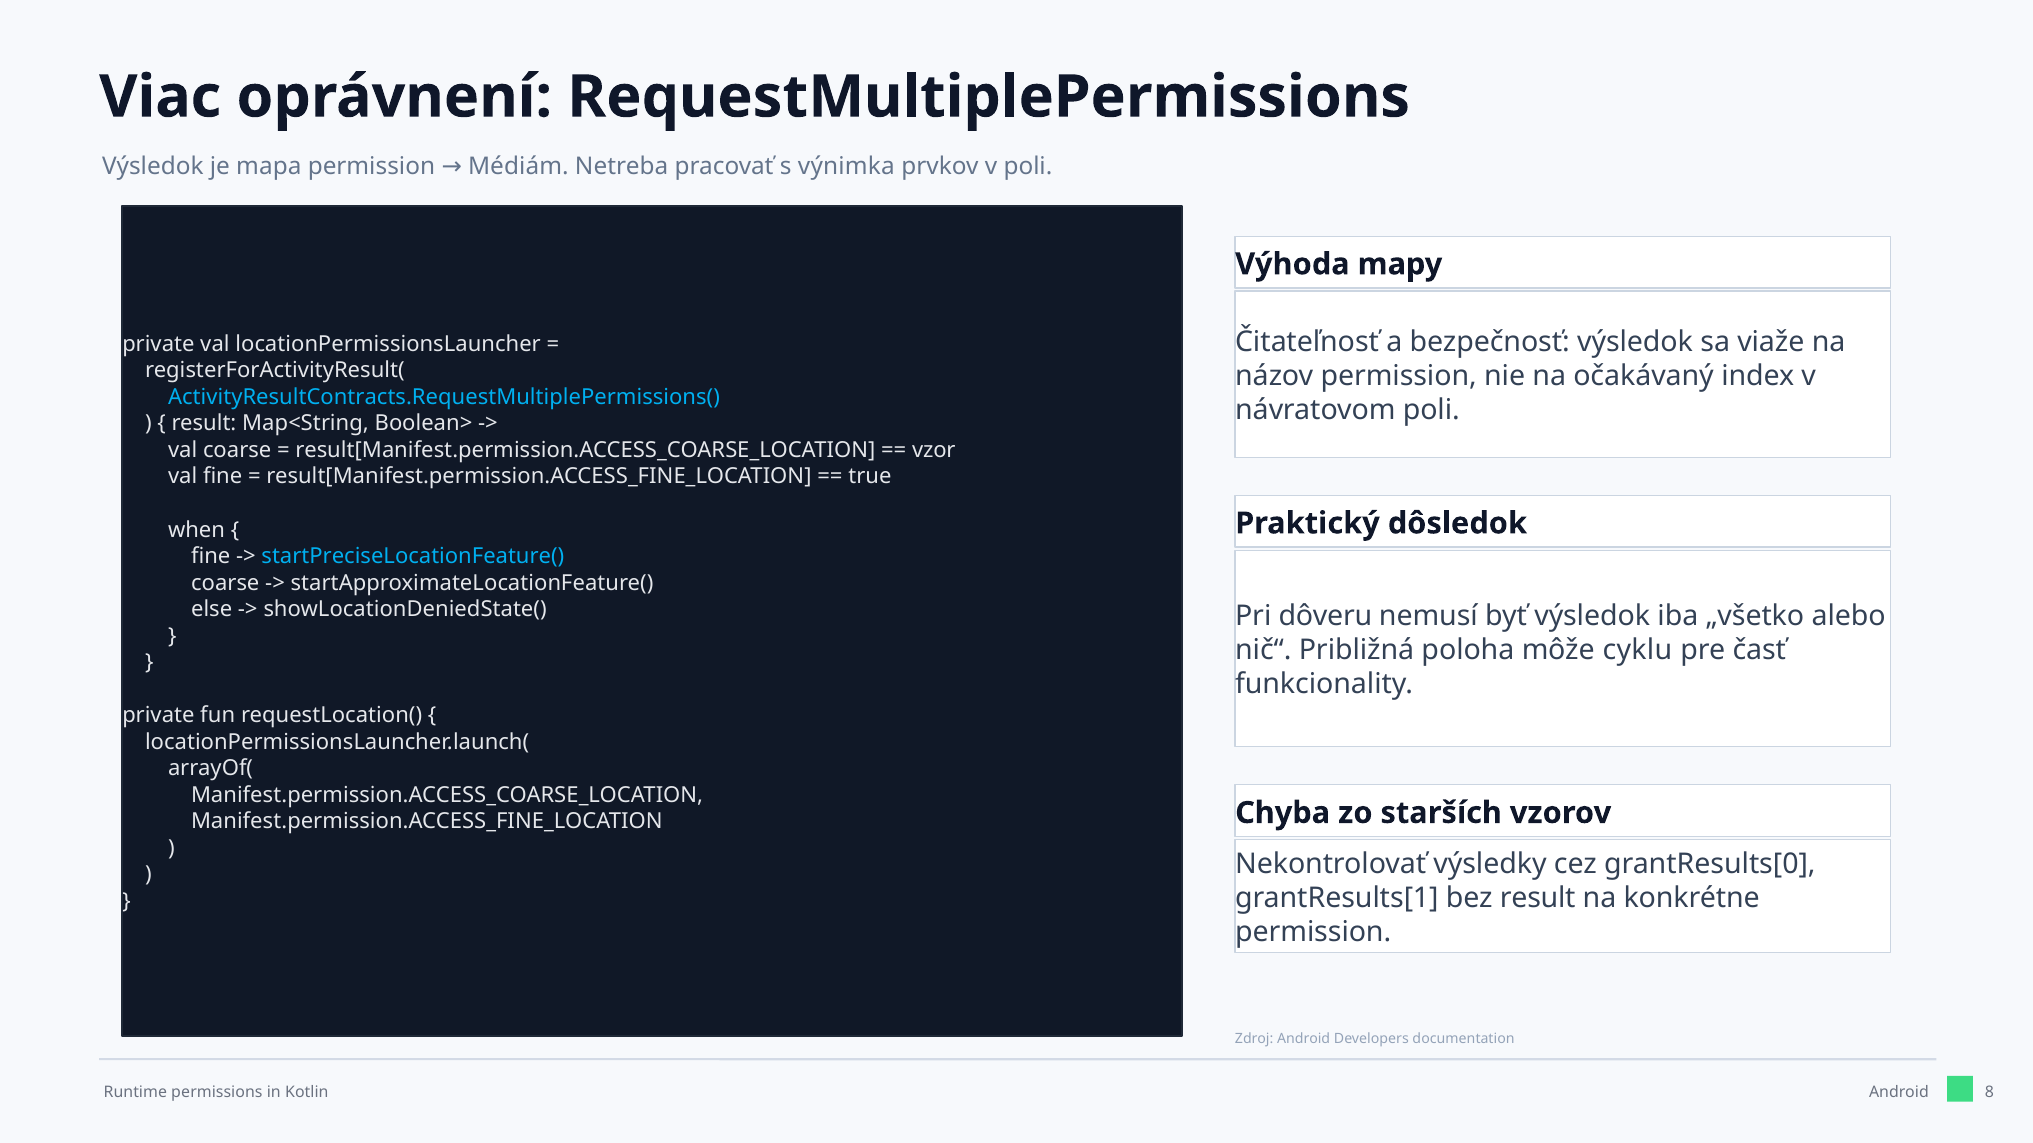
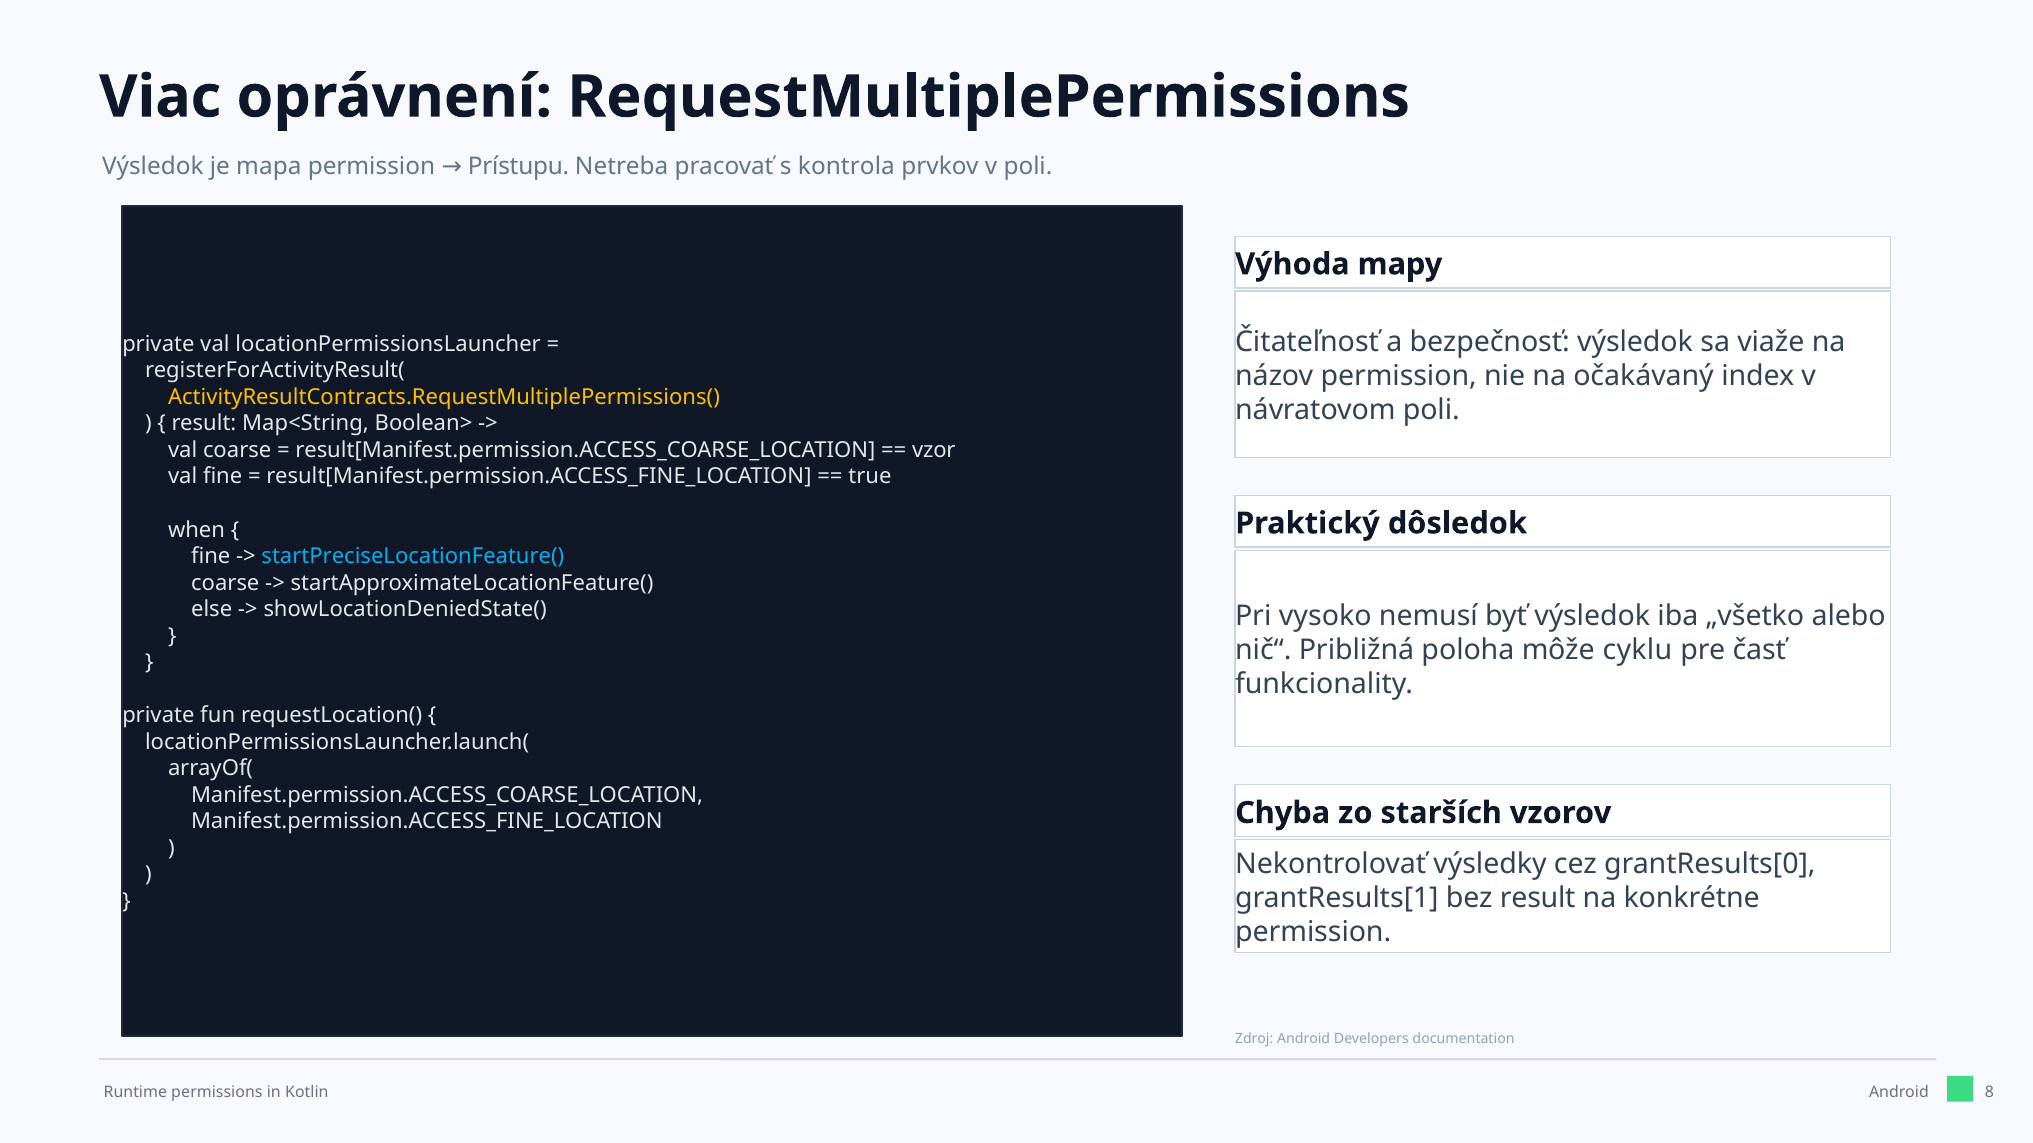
Médiám: Médiám -> Prístupu
výnimka: výnimka -> kontrola
ActivityResultContracts.RequestMultiplePermissions( colour: light blue -> yellow
dôveru: dôveru -> vysoko
